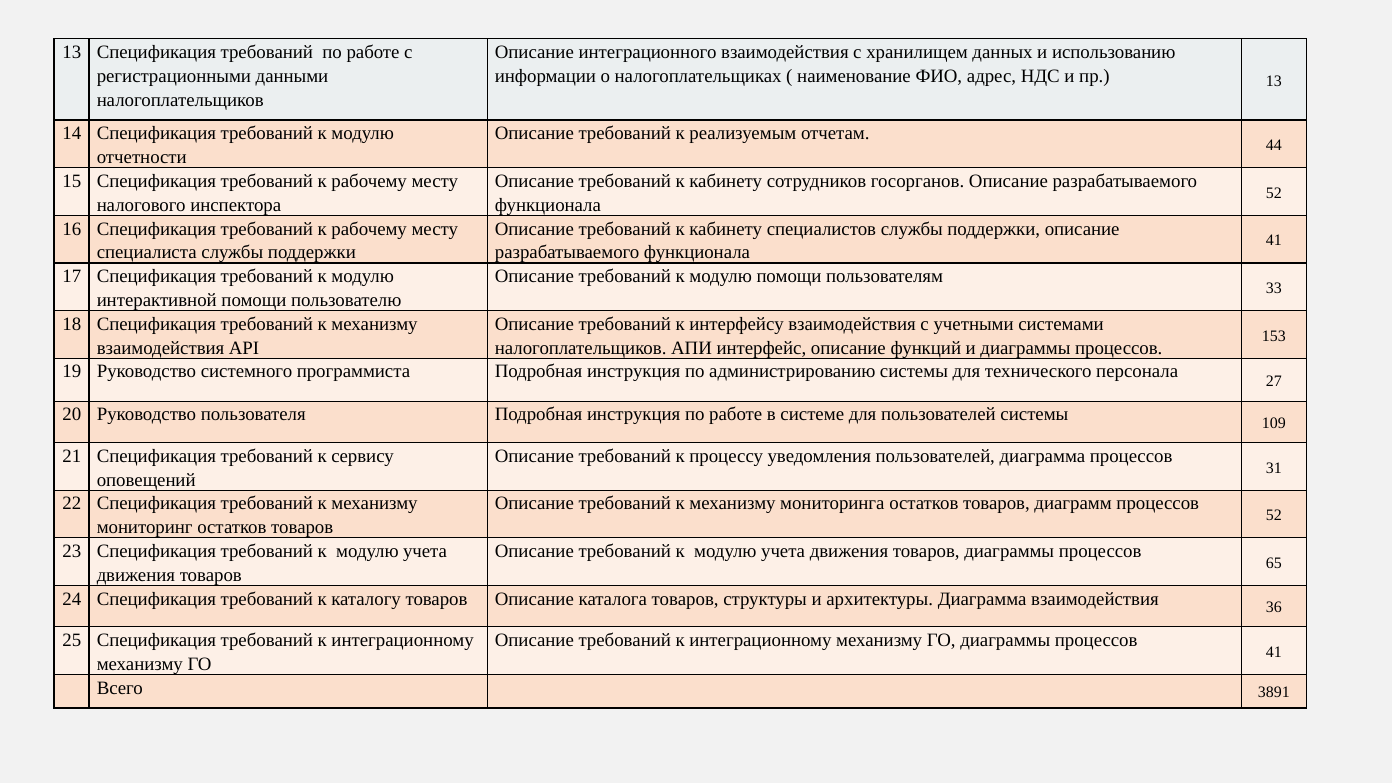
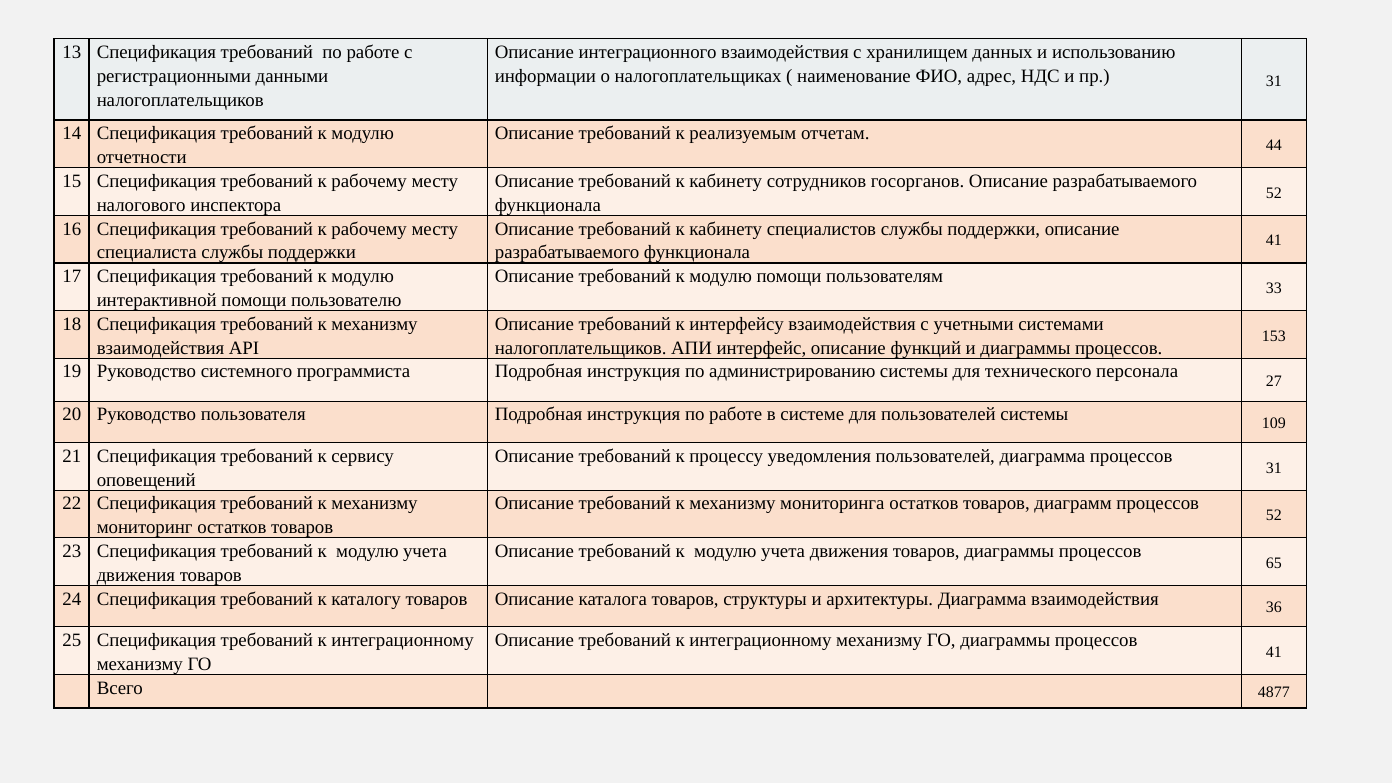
пр 13: 13 -> 31
3891: 3891 -> 4877
